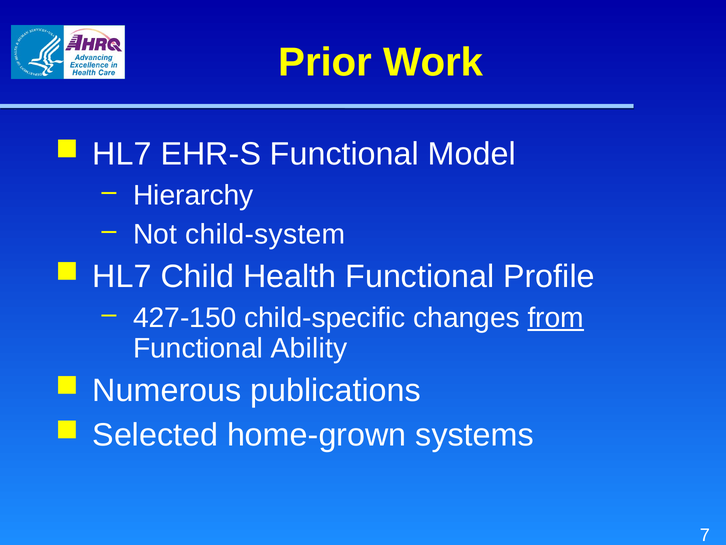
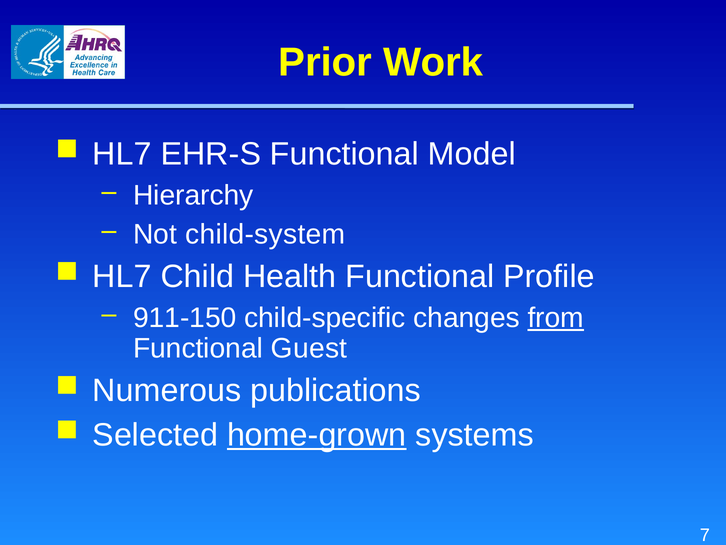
427-150: 427-150 -> 911-150
Ability: Ability -> Guest
home-grown underline: none -> present
